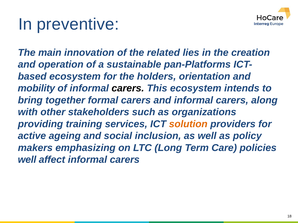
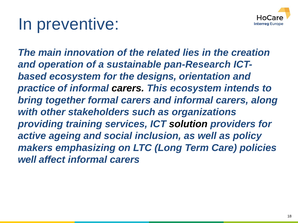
pan-Platforms: pan-Platforms -> pan-Research
holders: holders -> designs
mobility: mobility -> practice
solution colour: orange -> black
